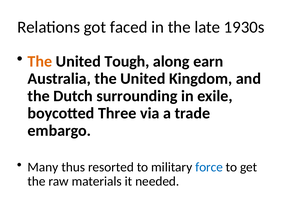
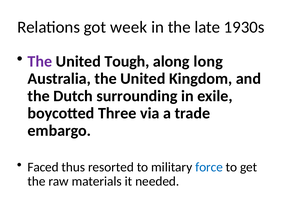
faced: faced -> week
The at (40, 62) colour: orange -> purple
earn: earn -> long
Many: Many -> Faced
